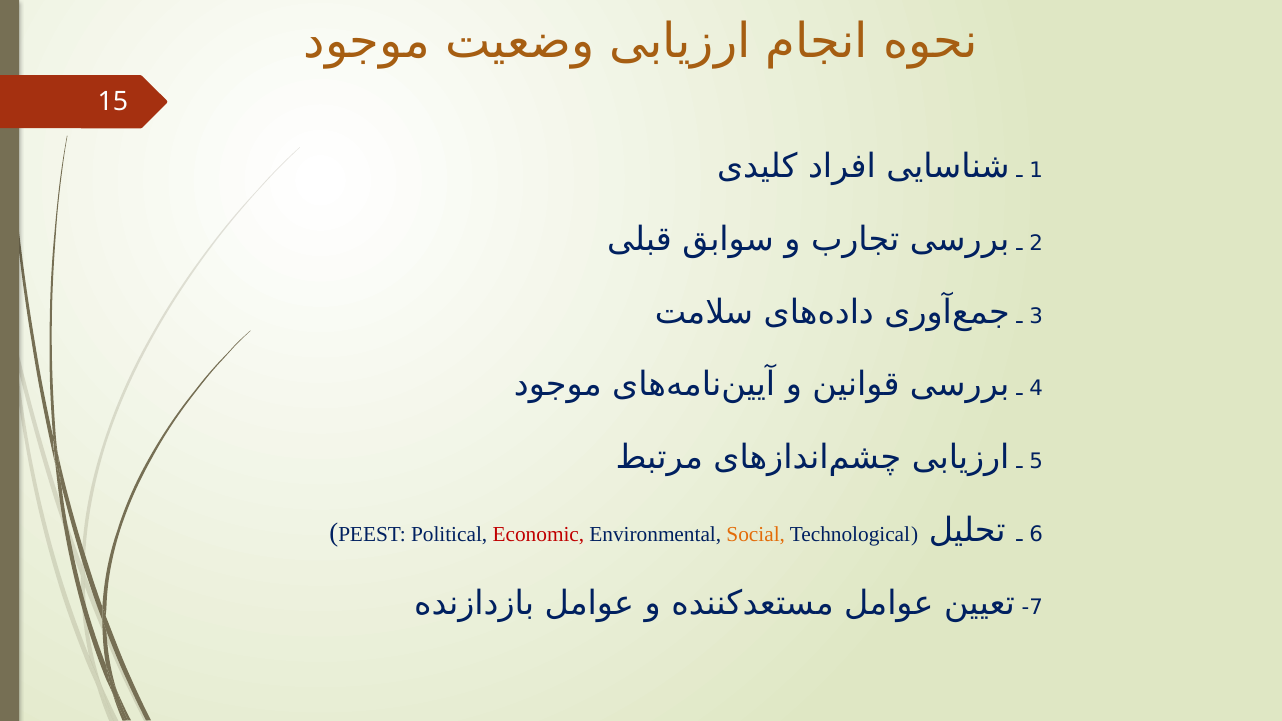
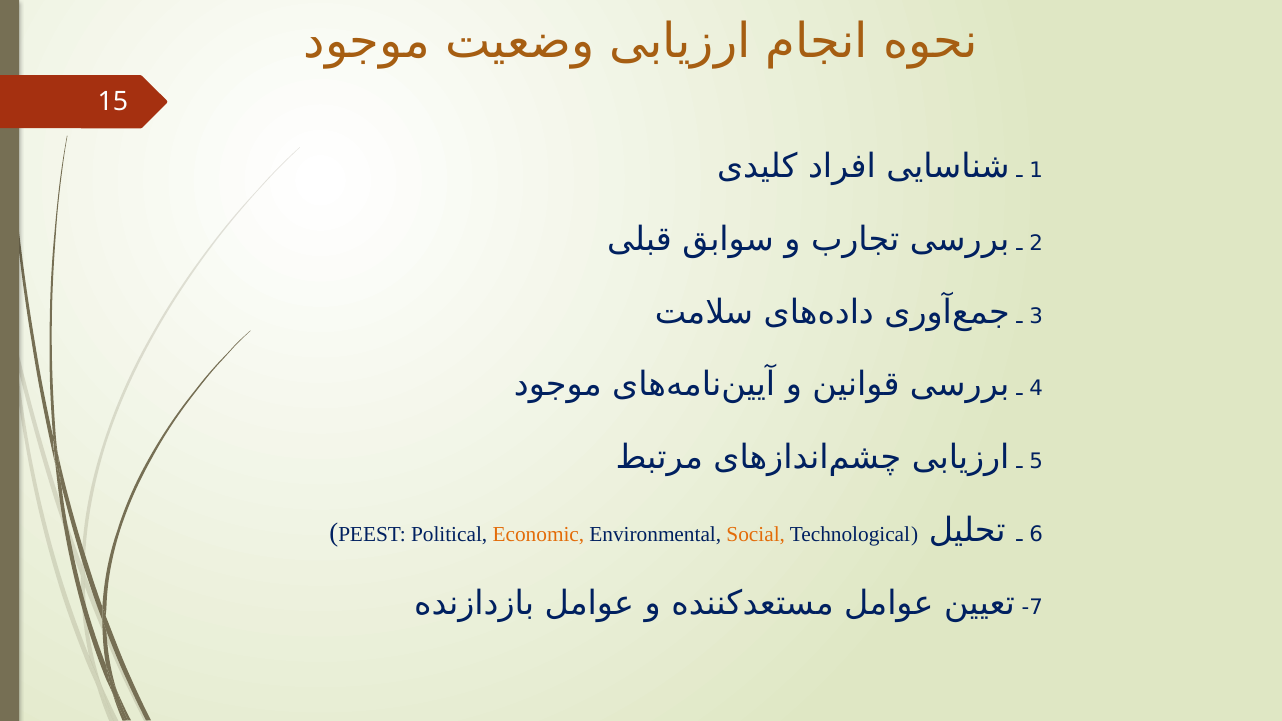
Economic colour: red -> orange
